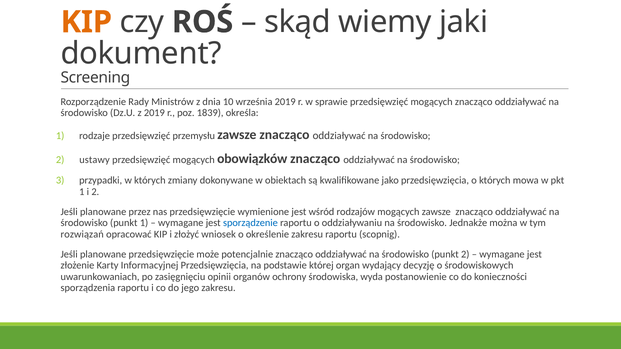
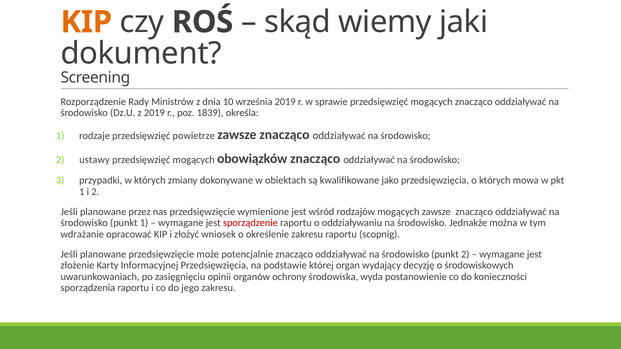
przemysłu: przemysłu -> powietrze
sporządzenie colour: blue -> red
rozwiązań: rozwiązań -> wdrażanie
